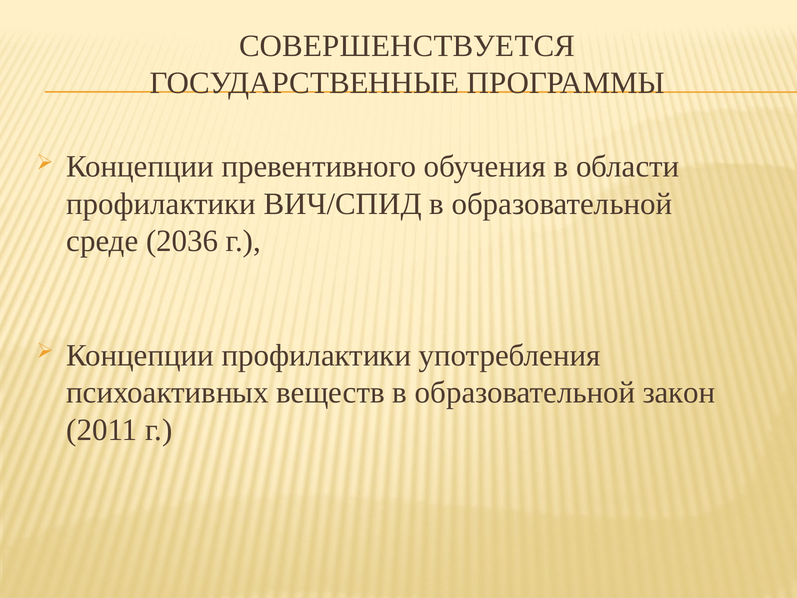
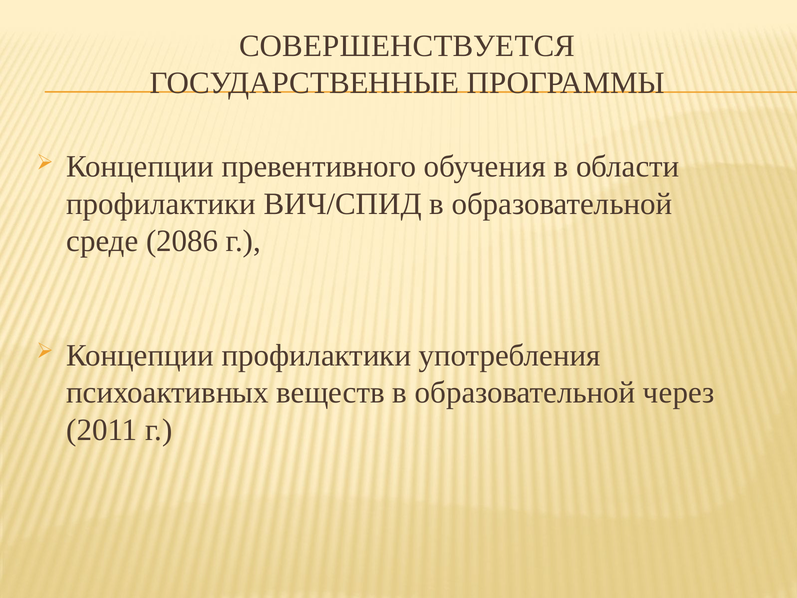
2036: 2036 -> 2086
закон: закон -> через
